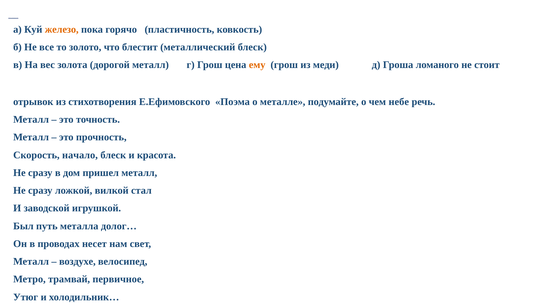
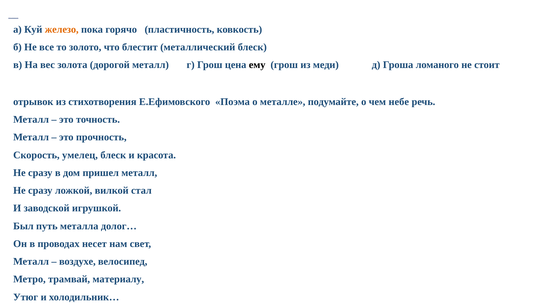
ему colour: orange -> black
начало: начало -> умелец
первичное: первичное -> материалу
